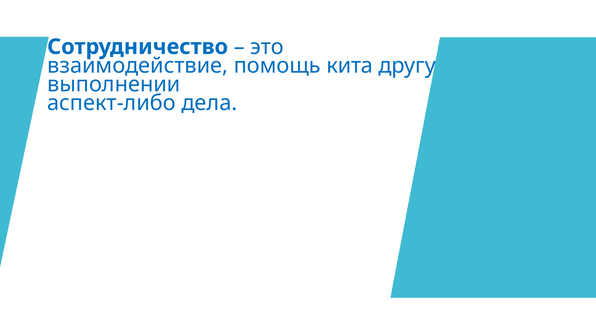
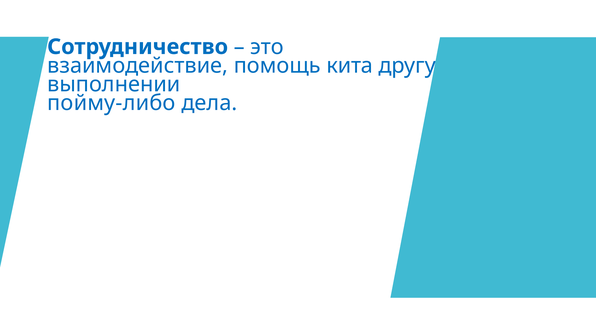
аспект-либо: аспект-либо -> пойму-либо
